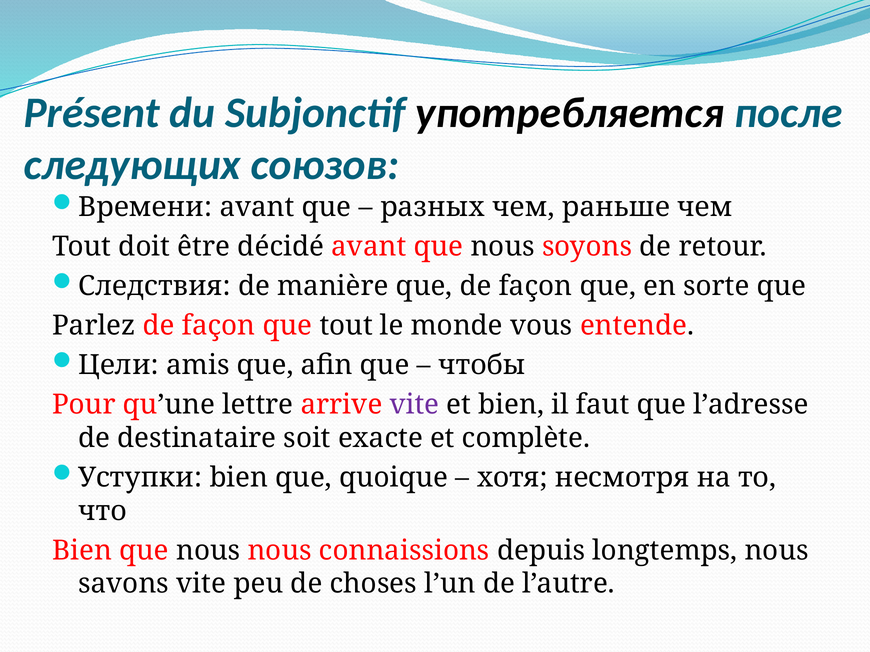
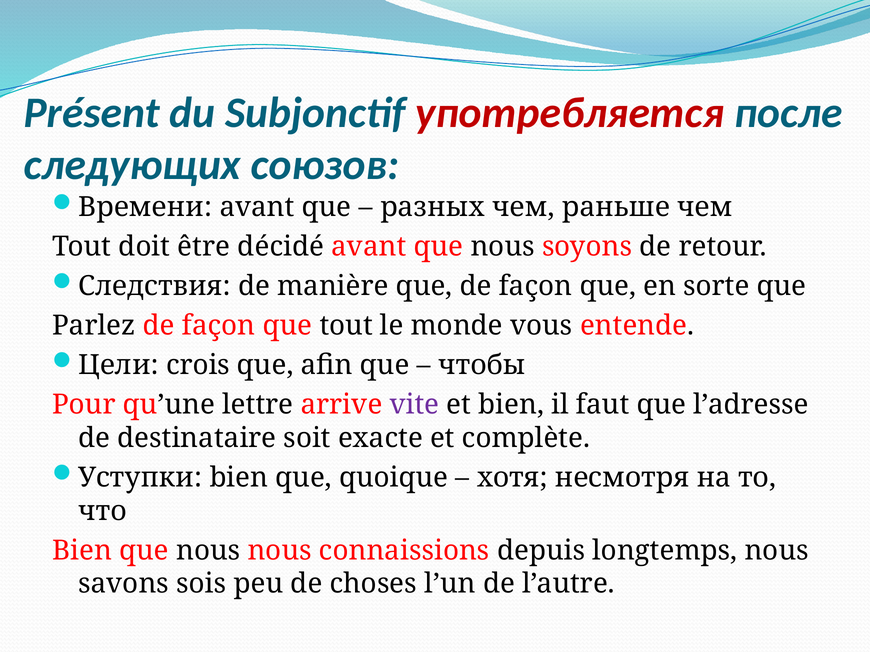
употребляется colour: black -> red
amis: amis -> crois
savons vite: vite -> sois
